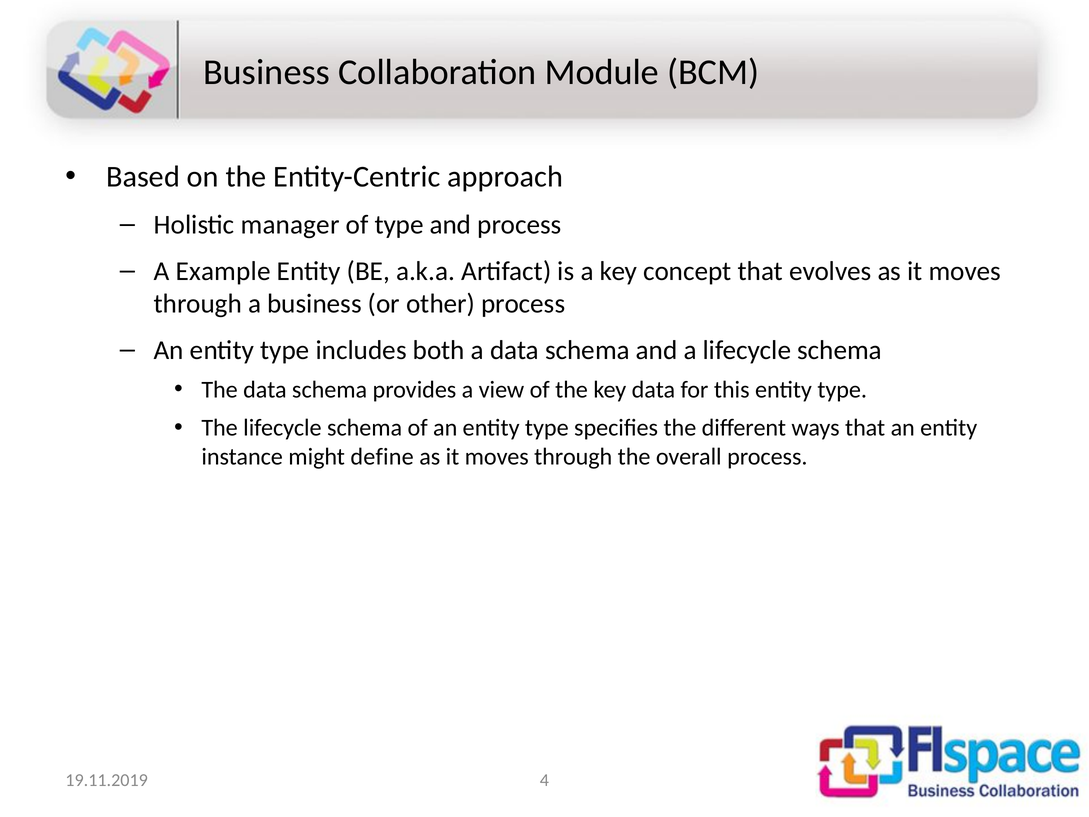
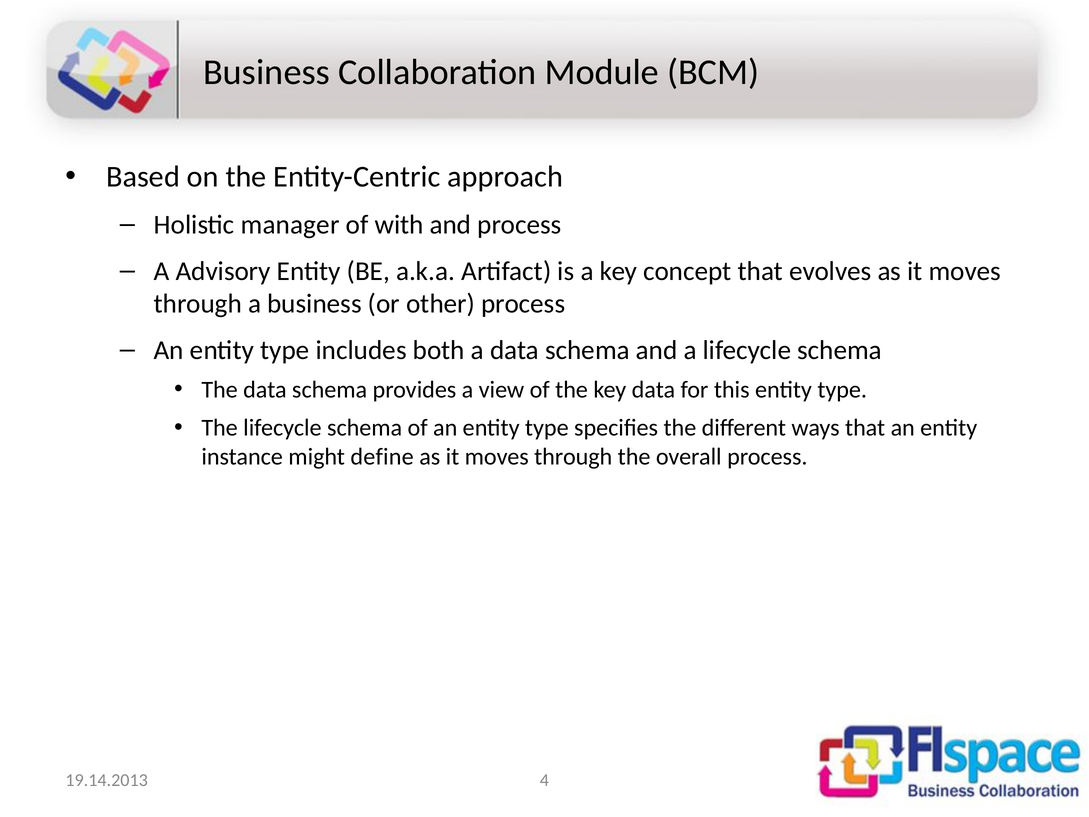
of type: type -> with
Example: Example -> Advisory
19.11.2019: 19.11.2019 -> 19.14.2013
